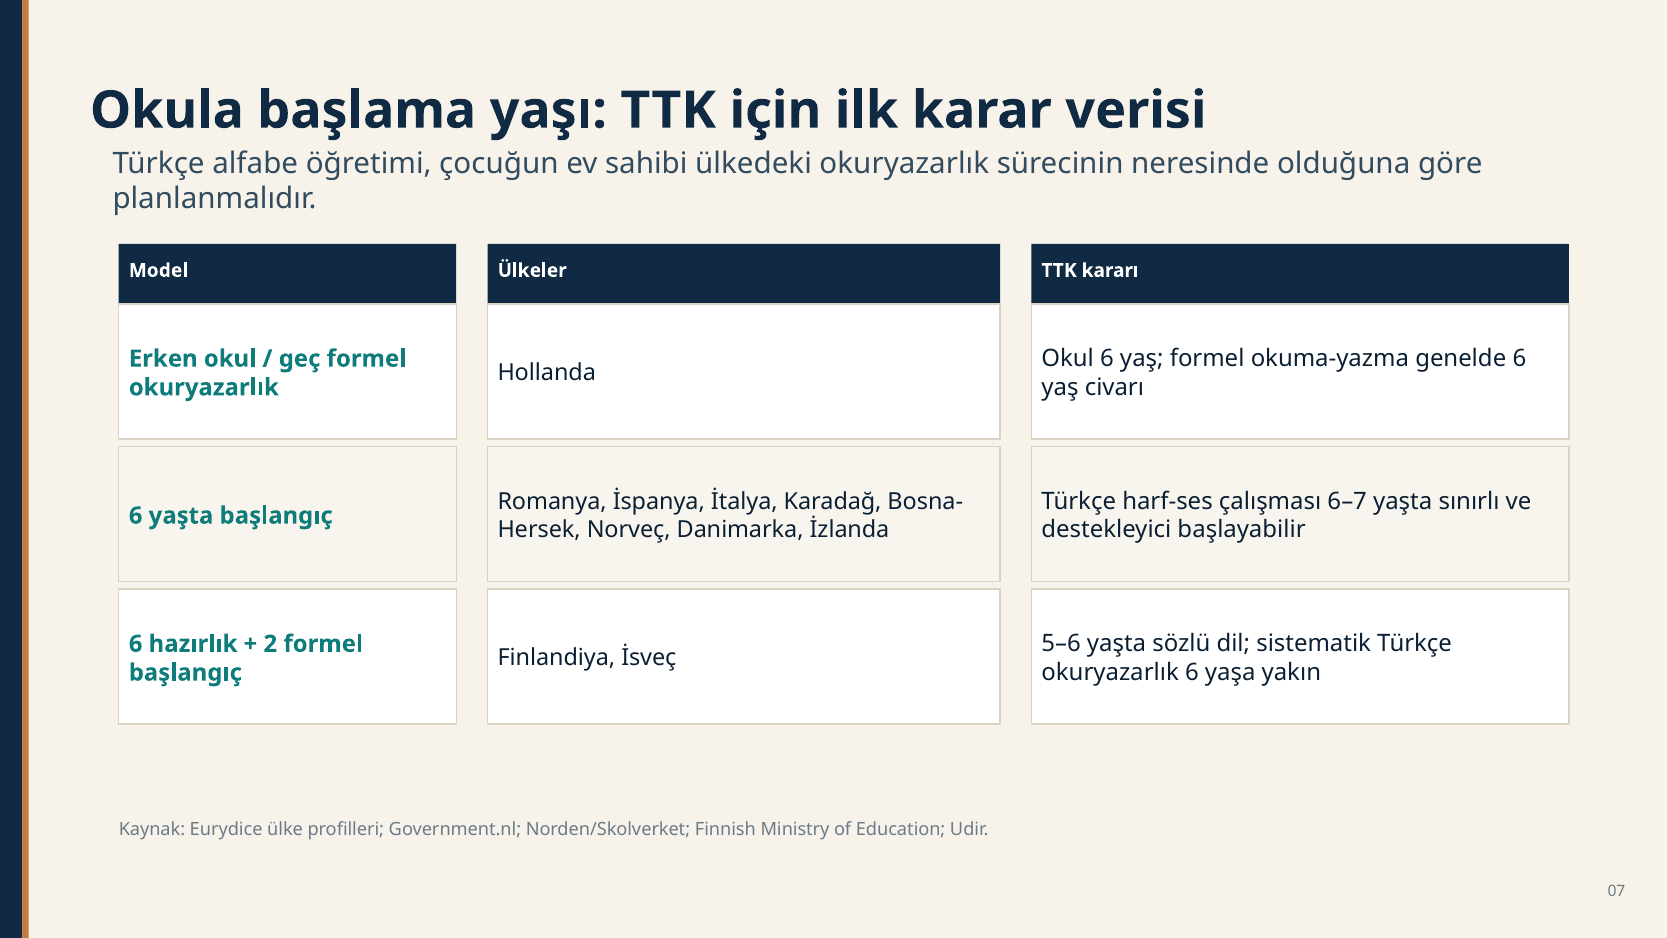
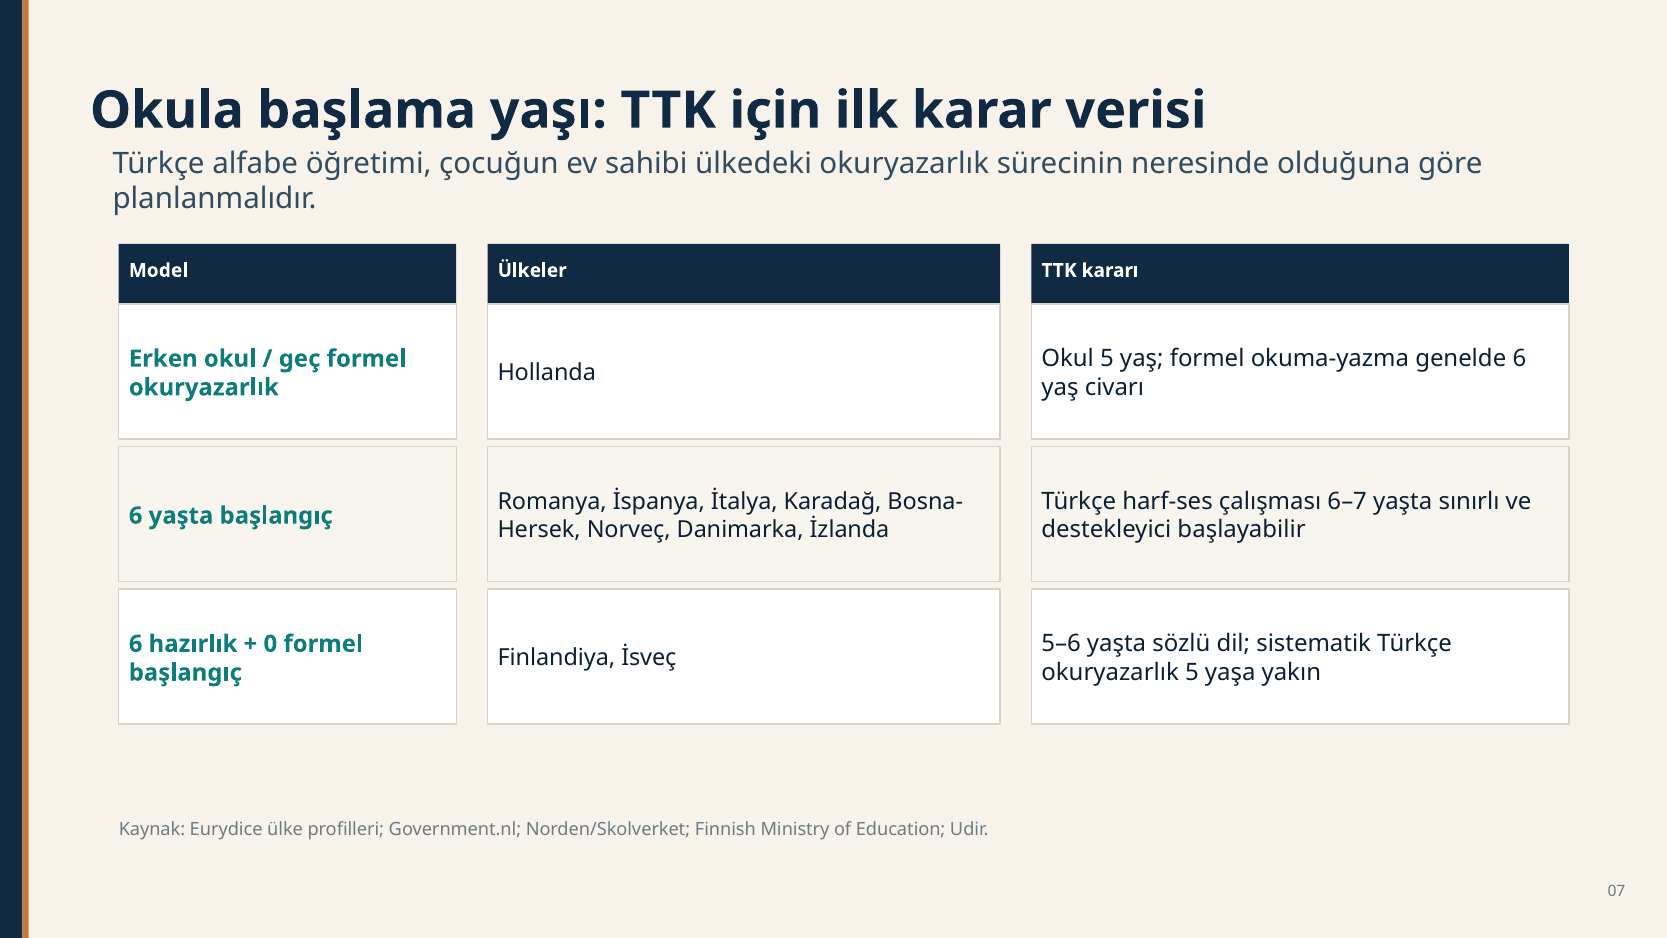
Okul 6: 6 -> 5
2: 2 -> 0
okuryazarlık 6: 6 -> 5
